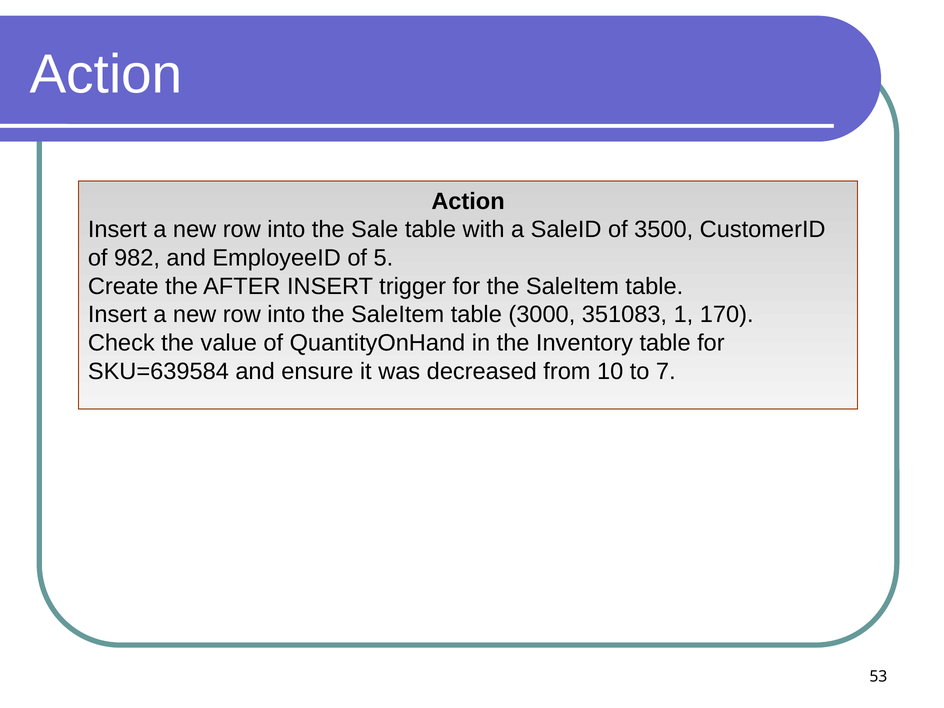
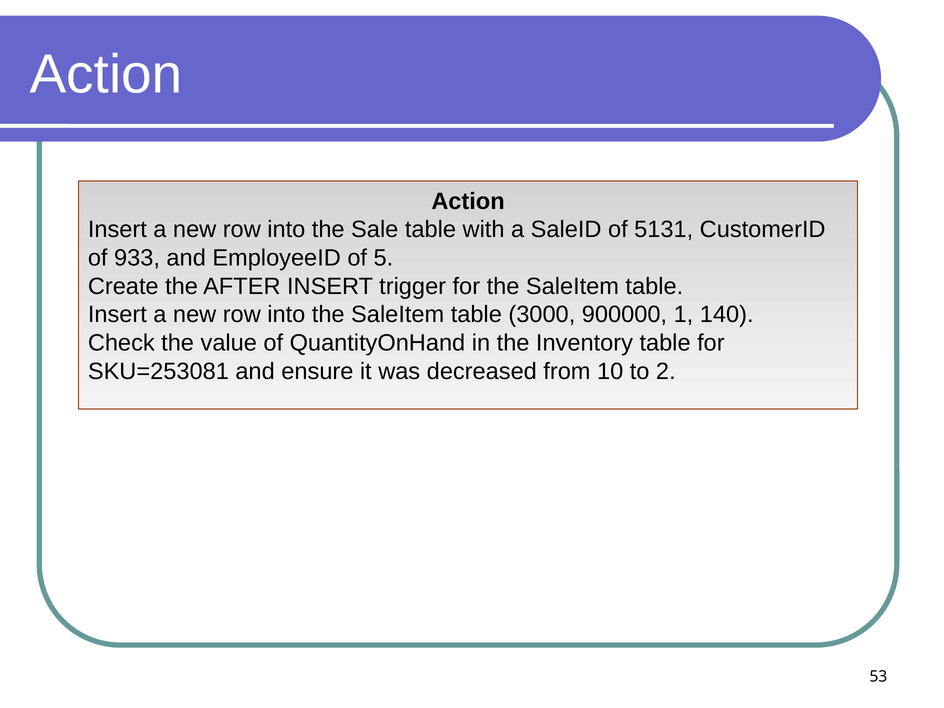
3500: 3500 -> 5131
982: 982 -> 933
351083: 351083 -> 900000
170: 170 -> 140
SKU=639584: SKU=639584 -> SKU=253081
7: 7 -> 2
